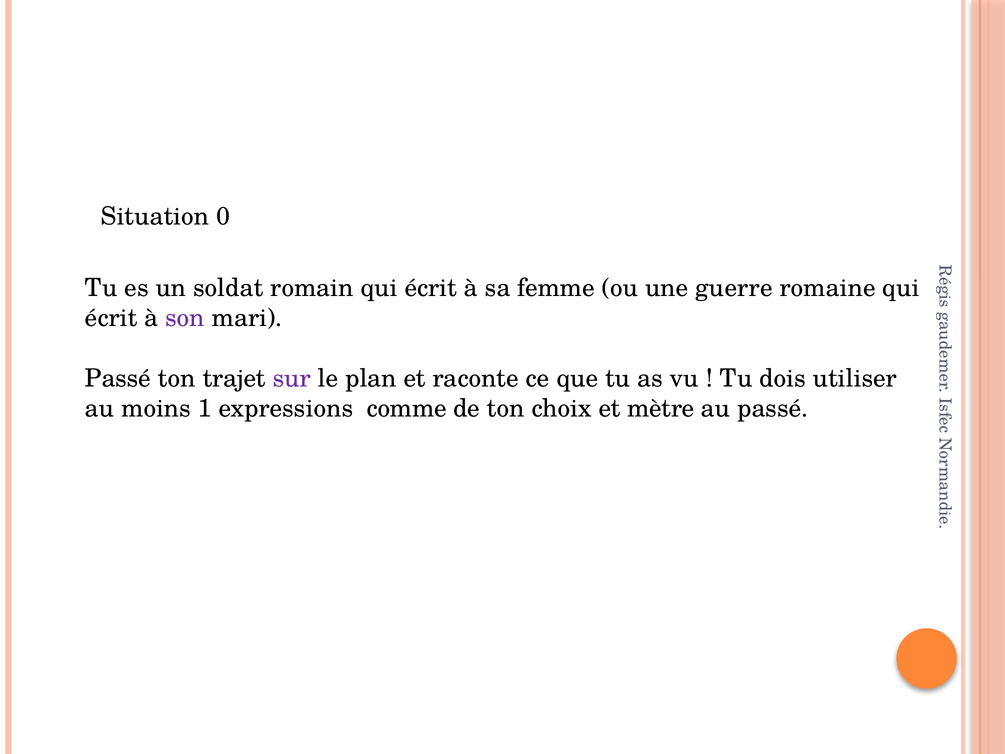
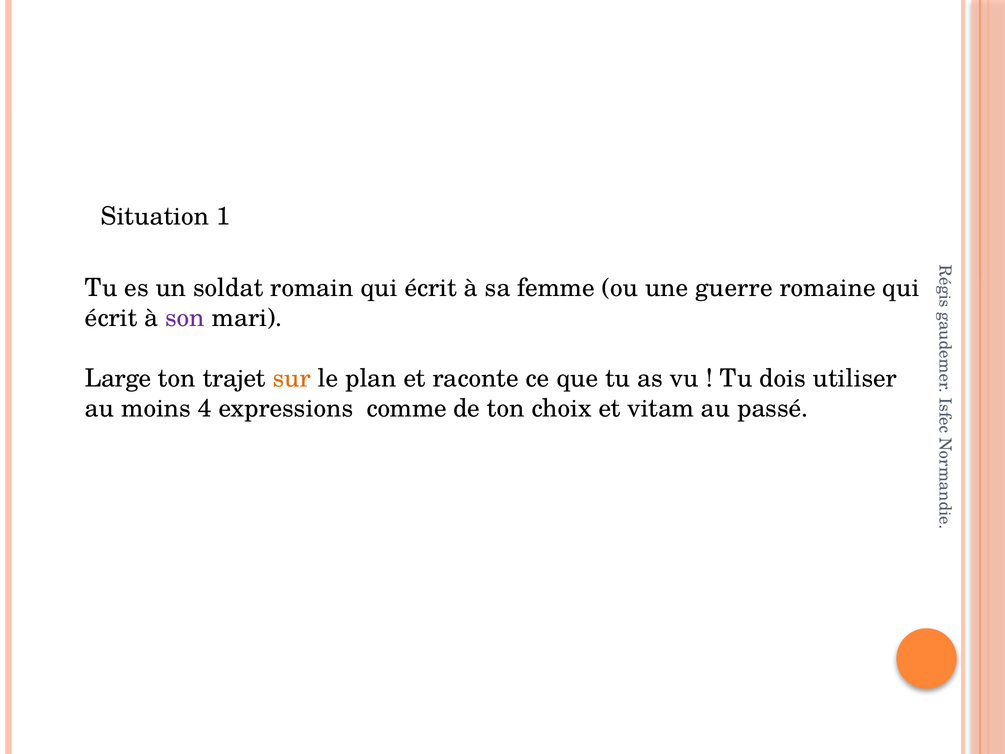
0: 0 -> 1
Passé at (118, 378): Passé -> Large
sur colour: purple -> orange
1: 1 -> 4
mètre: mètre -> vitam
